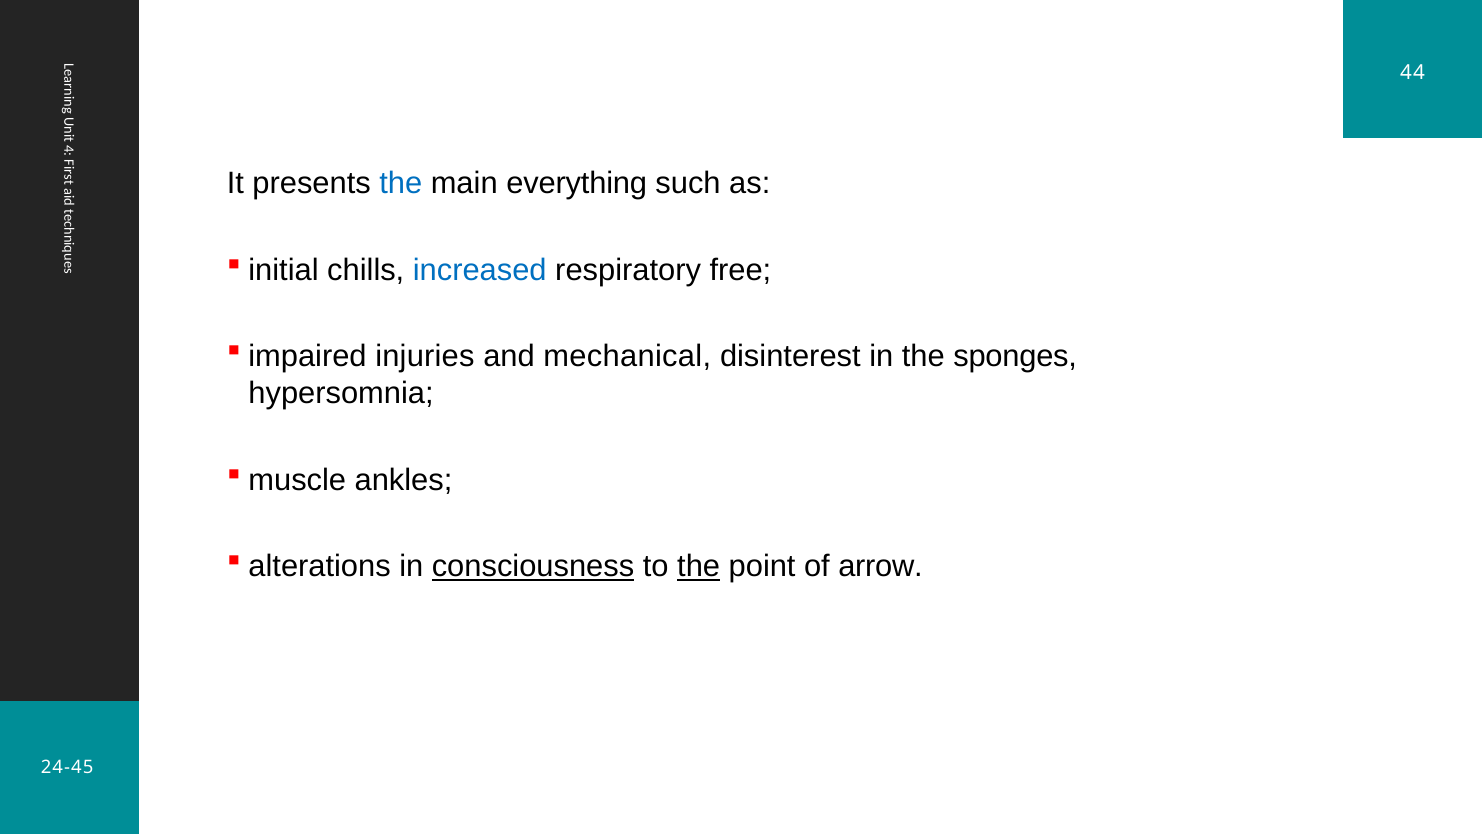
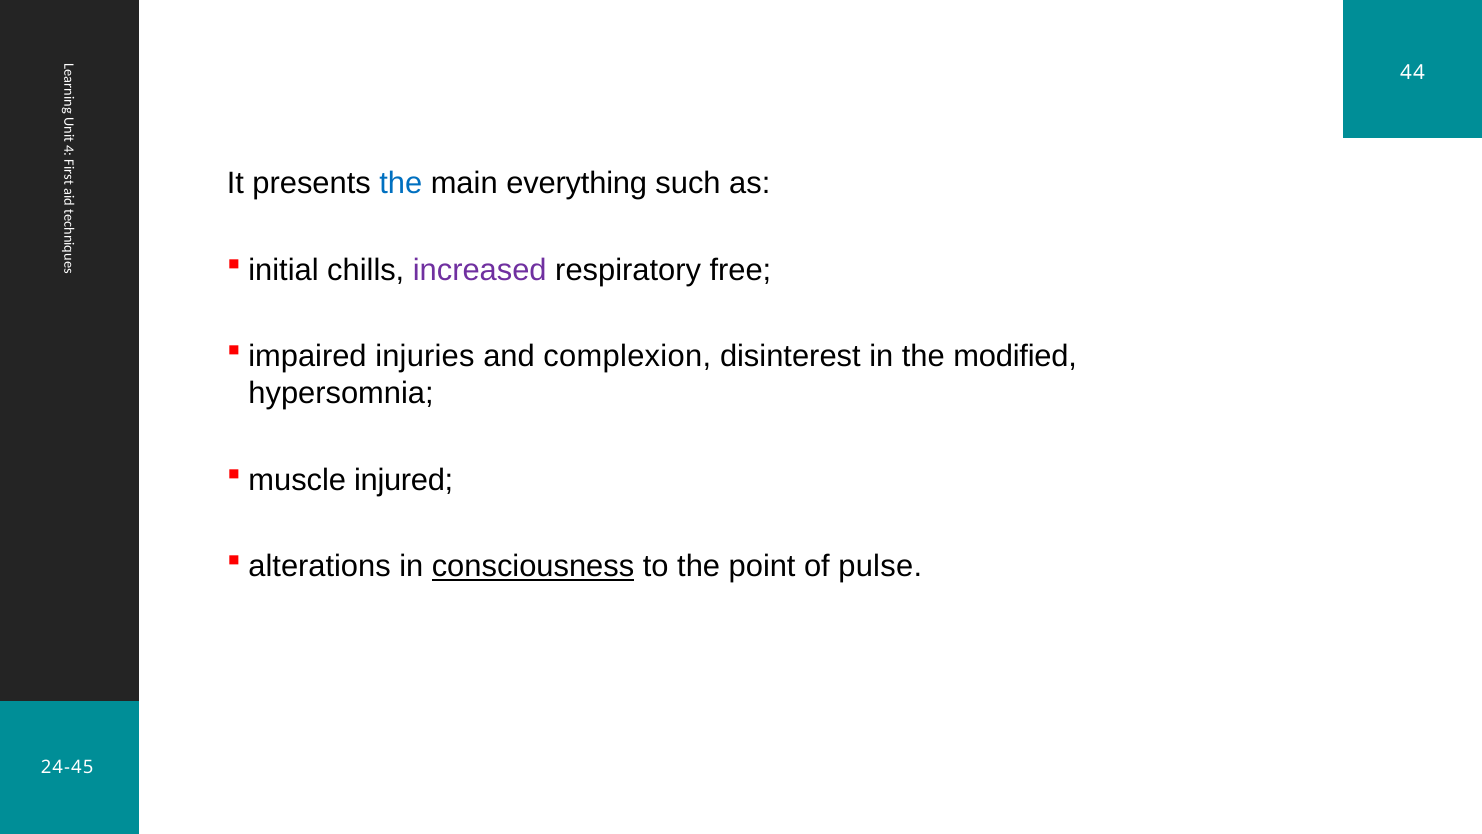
increased colour: blue -> purple
mechanical: mechanical -> complexion
sponges: sponges -> modified
ankles: ankles -> injured
the at (699, 566) underline: present -> none
arrow: arrow -> pulse
